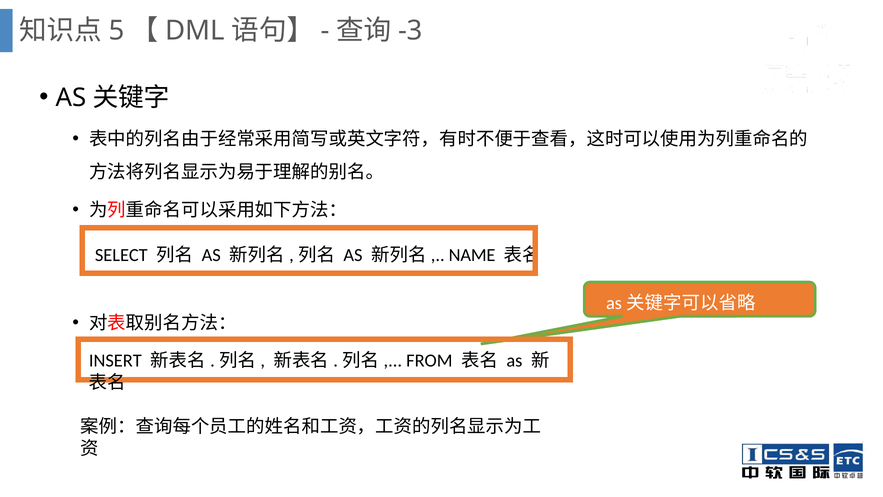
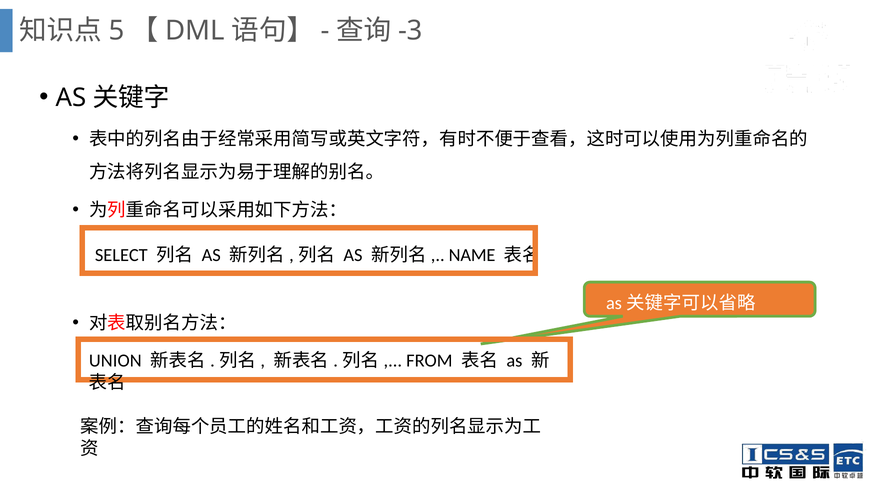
INSERT: INSERT -> UNION
